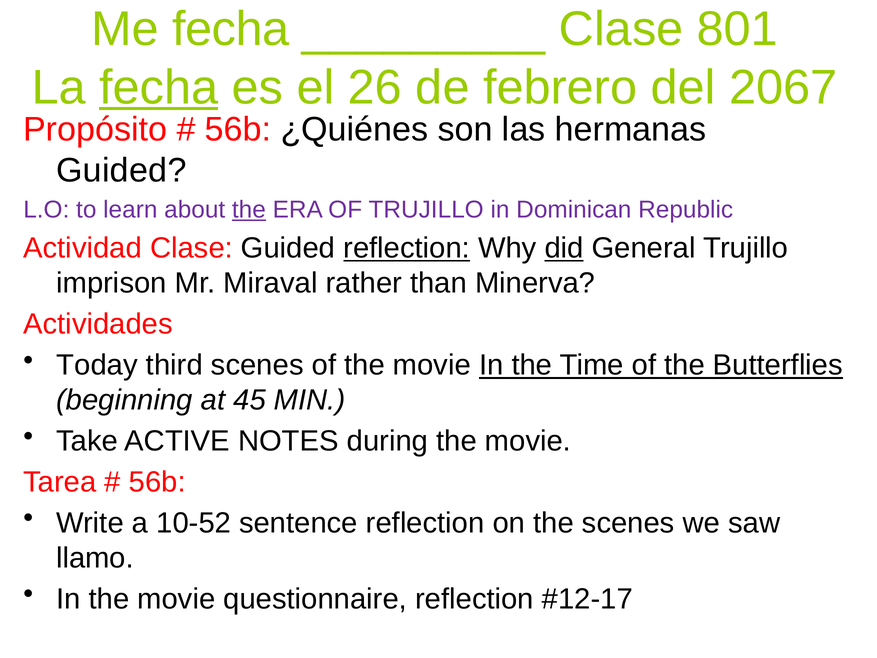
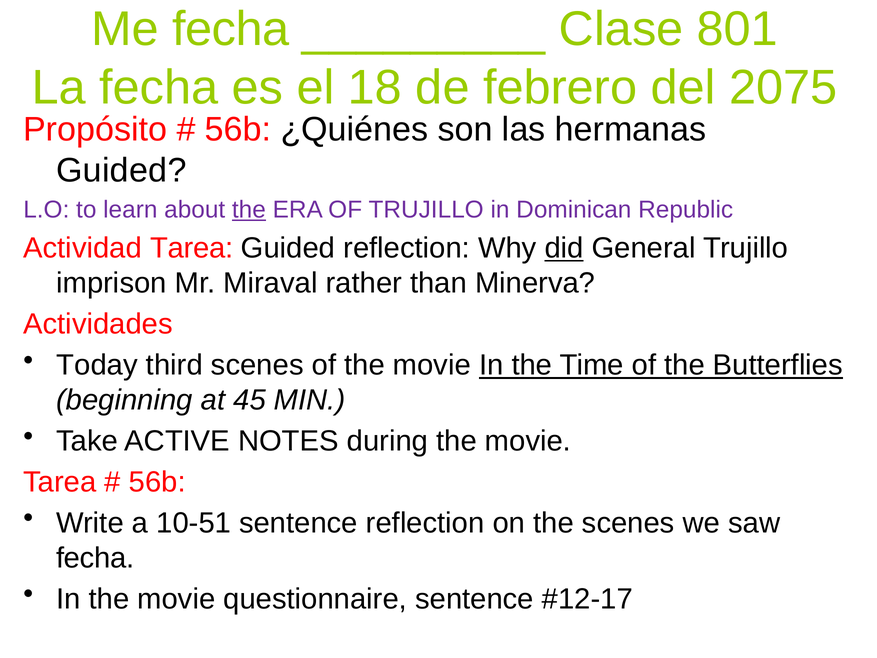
fecha at (159, 87) underline: present -> none
26: 26 -> 18
2067: 2067 -> 2075
Actividad Clase: Clase -> Tarea
reflection at (407, 248) underline: present -> none
10-52: 10-52 -> 10-51
llamo at (95, 558): llamo -> fecha
questionnaire reflection: reflection -> sentence
